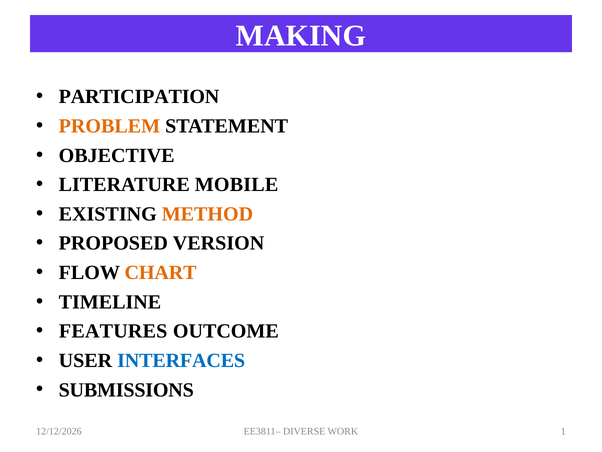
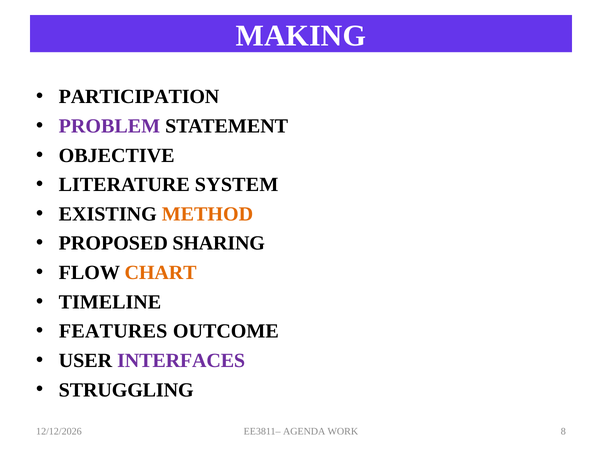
PROBLEM colour: orange -> purple
MOBILE: MOBILE -> SYSTEM
VERSION: VERSION -> SHARING
INTERFACES colour: blue -> purple
SUBMISSIONS: SUBMISSIONS -> STRUGGLING
DIVERSE: DIVERSE -> AGENDA
1: 1 -> 8
